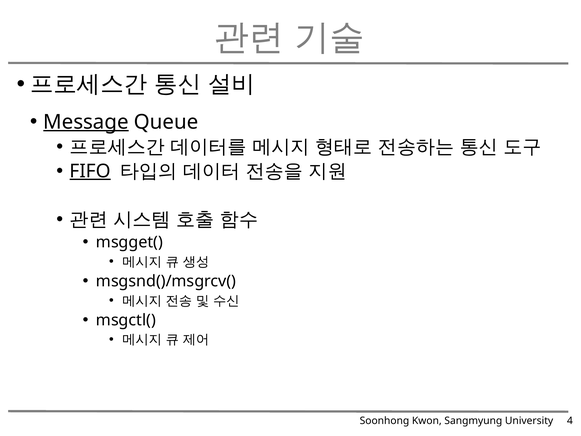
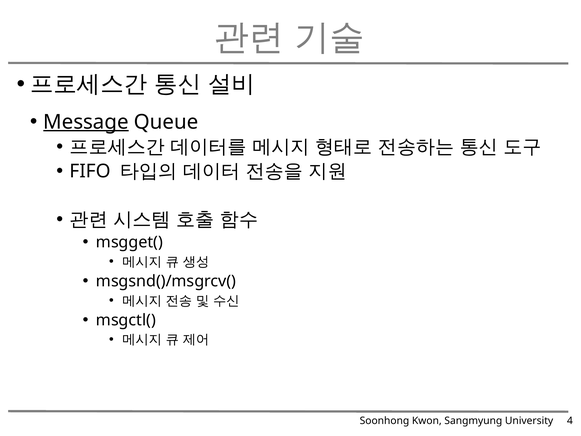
FIFO underline: present -> none
